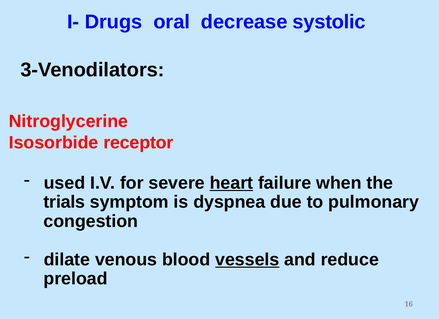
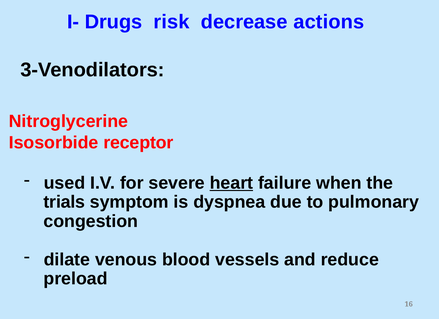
oral: oral -> risk
systolic: systolic -> actions
vessels underline: present -> none
